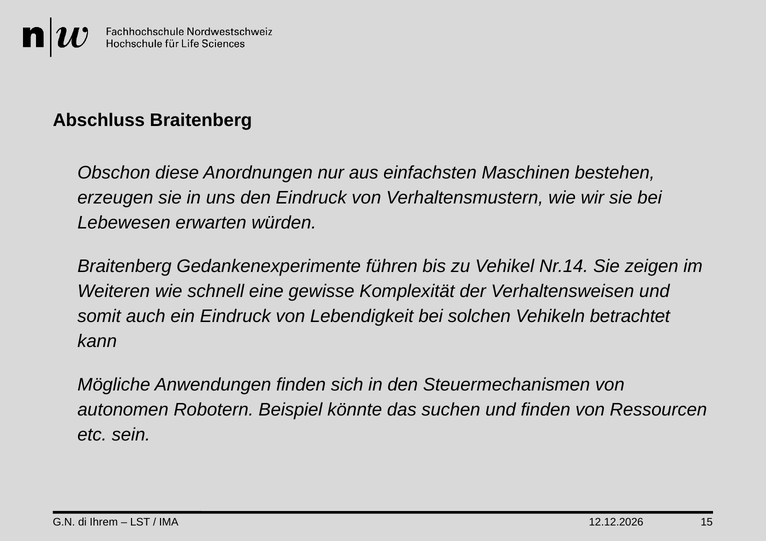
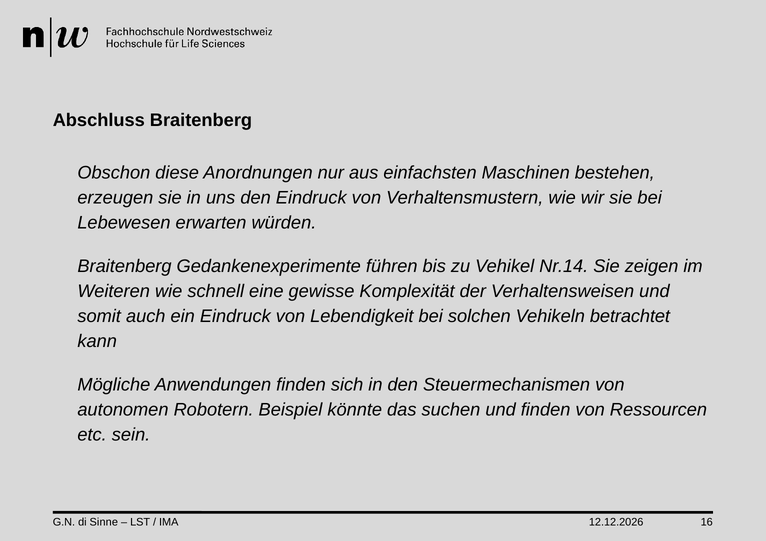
Ihrem: Ihrem -> Sinne
15: 15 -> 16
